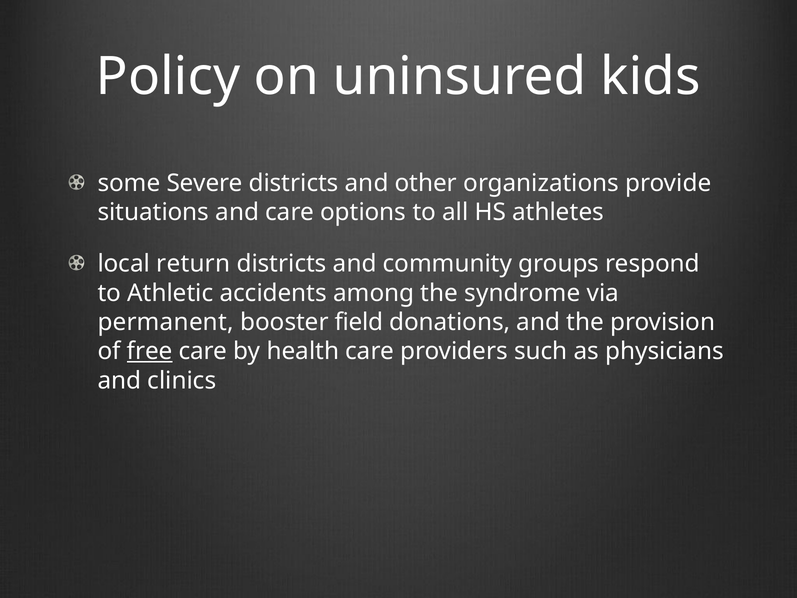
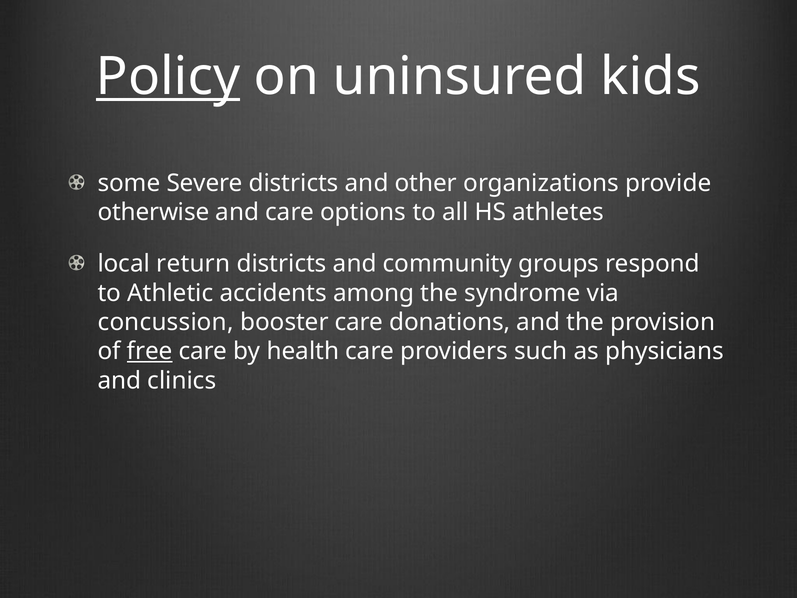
Policy underline: none -> present
situations: situations -> otherwise
permanent: permanent -> concussion
booster field: field -> care
